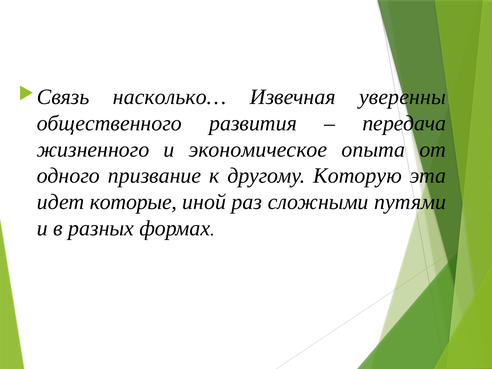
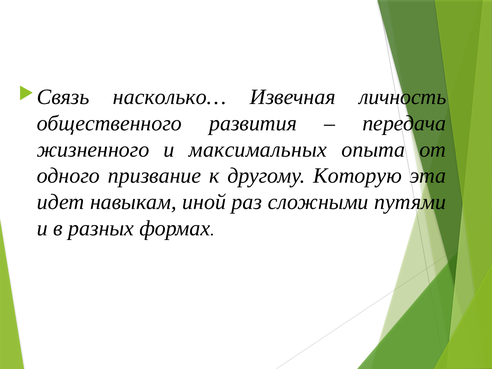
уверенны: уверенны -> личность
экономическое: экономическое -> максимальных
которые: которые -> навыкам
